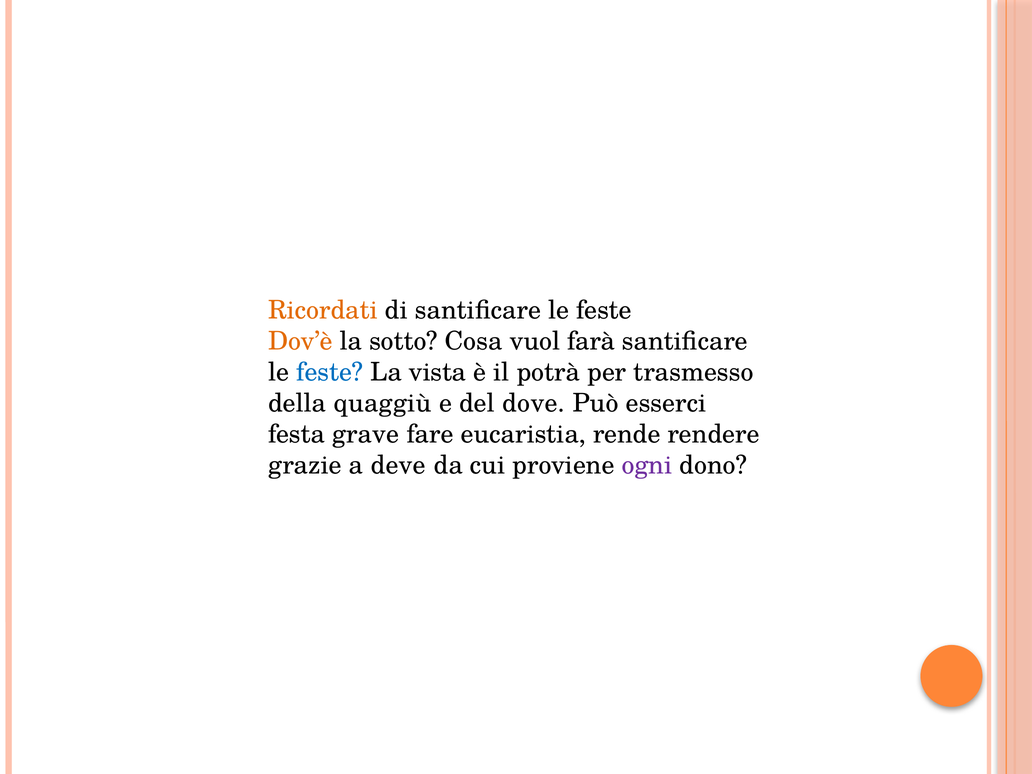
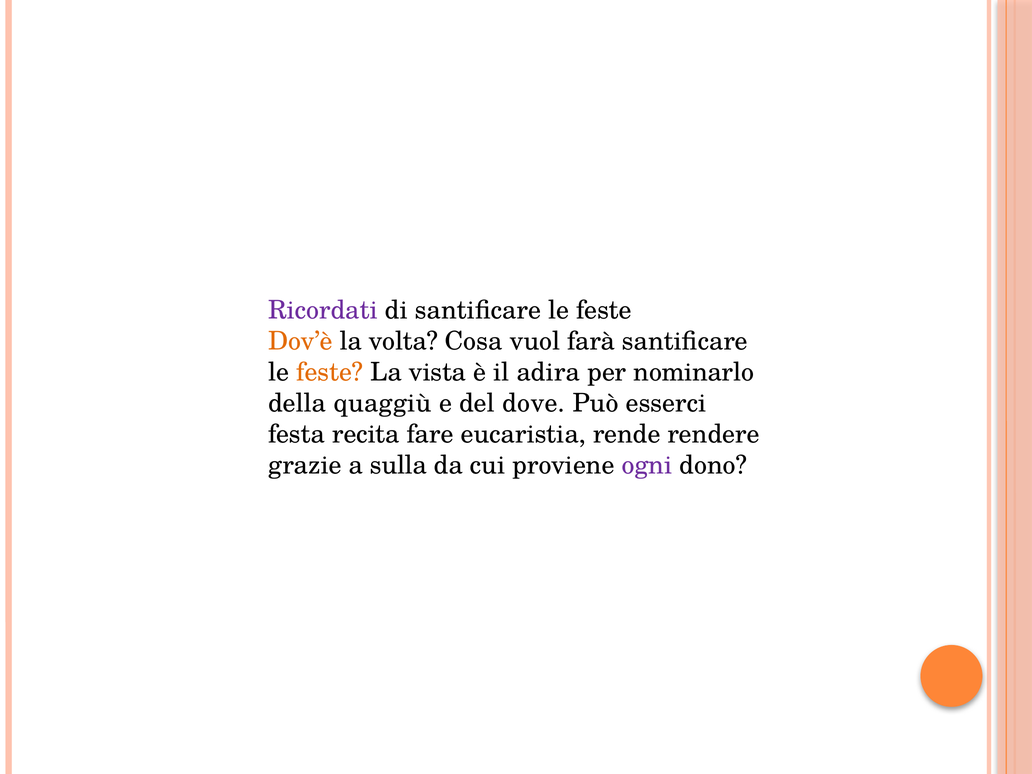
Ricordati colour: orange -> purple
sotto: sotto -> volta
feste at (330, 372) colour: blue -> orange
potrà: potrà -> adira
trasmesso: trasmesso -> nominarlo
grave: grave -> recita
deve: deve -> sulla
